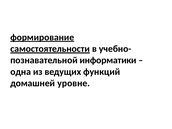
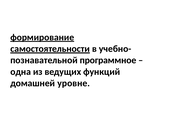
информатики: информатики -> программное
